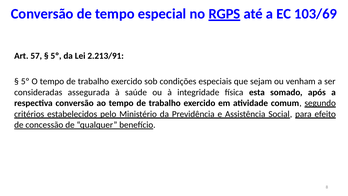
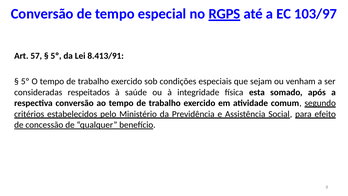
103/69: 103/69 -> 103/97
2.213/91: 2.213/91 -> 8.413/91
assegurada: assegurada -> respeitados
